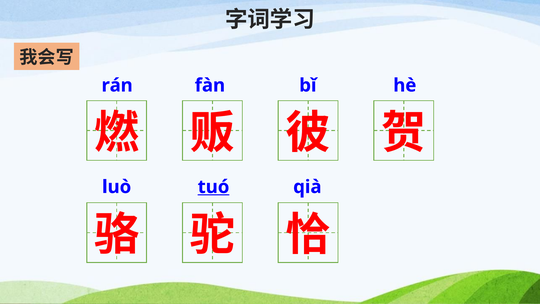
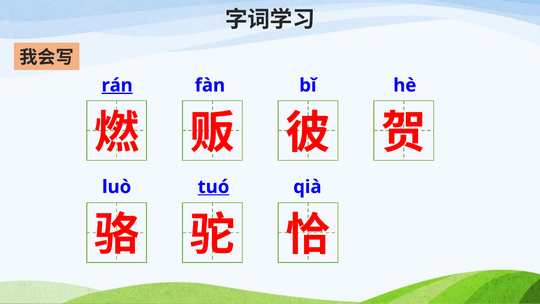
rán underline: none -> present
